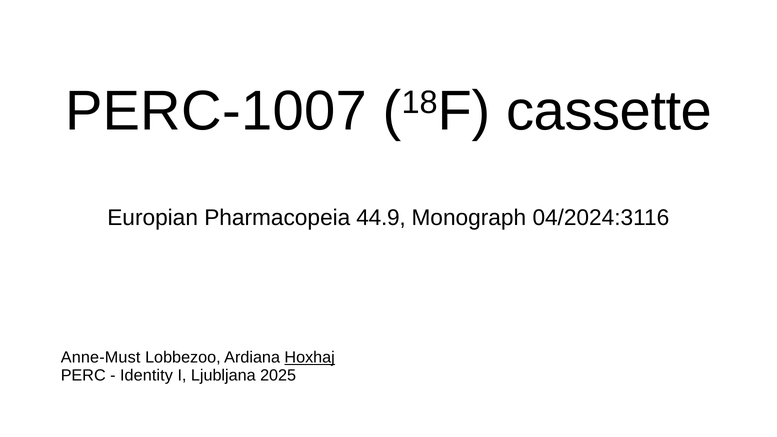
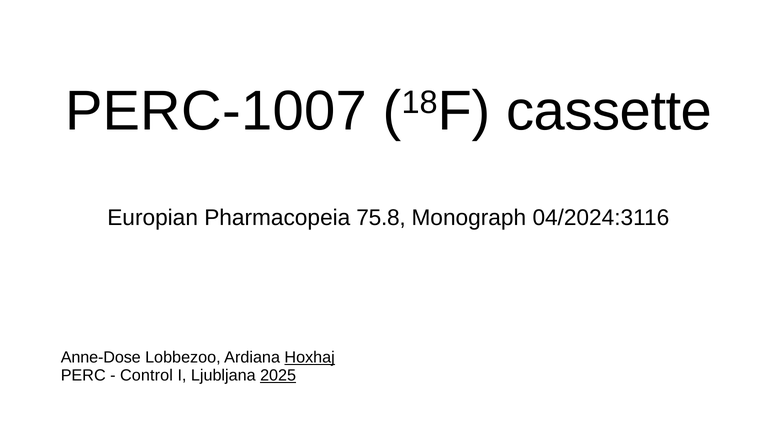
44.9: 44.9 -> 75.8
Anne-Must: Anne-Must -> Anne-Dose
Identity: Identity -> Control
2025 underline: none -> present
